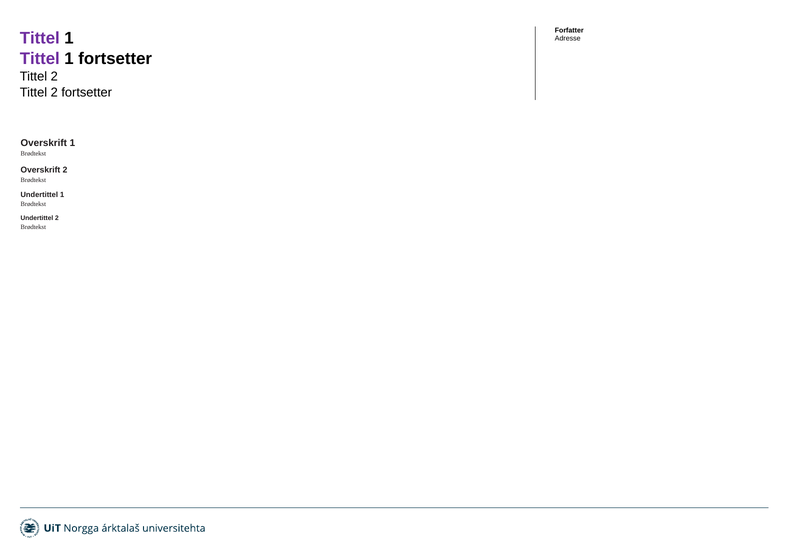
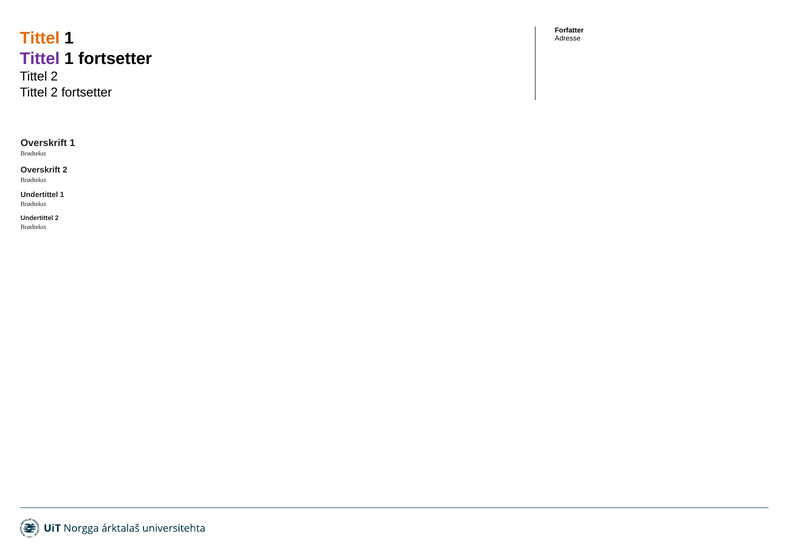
Tittel at (40, 38) colour: purple -> orange
